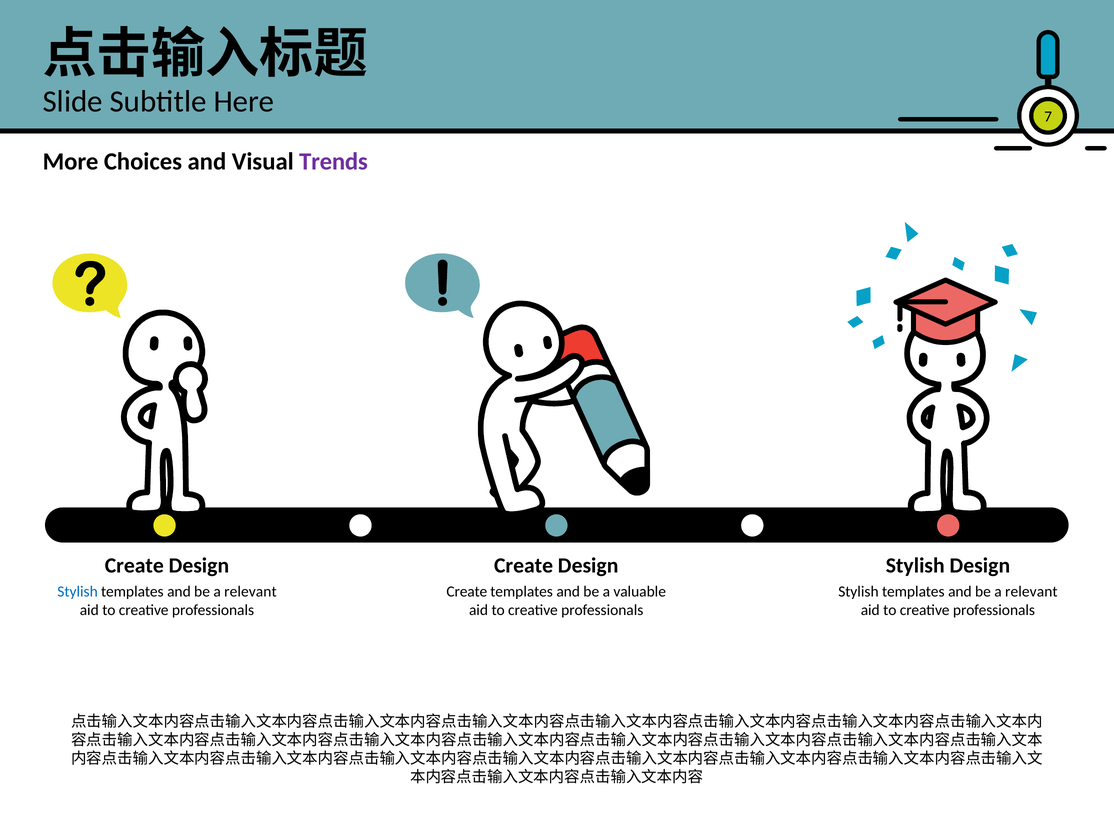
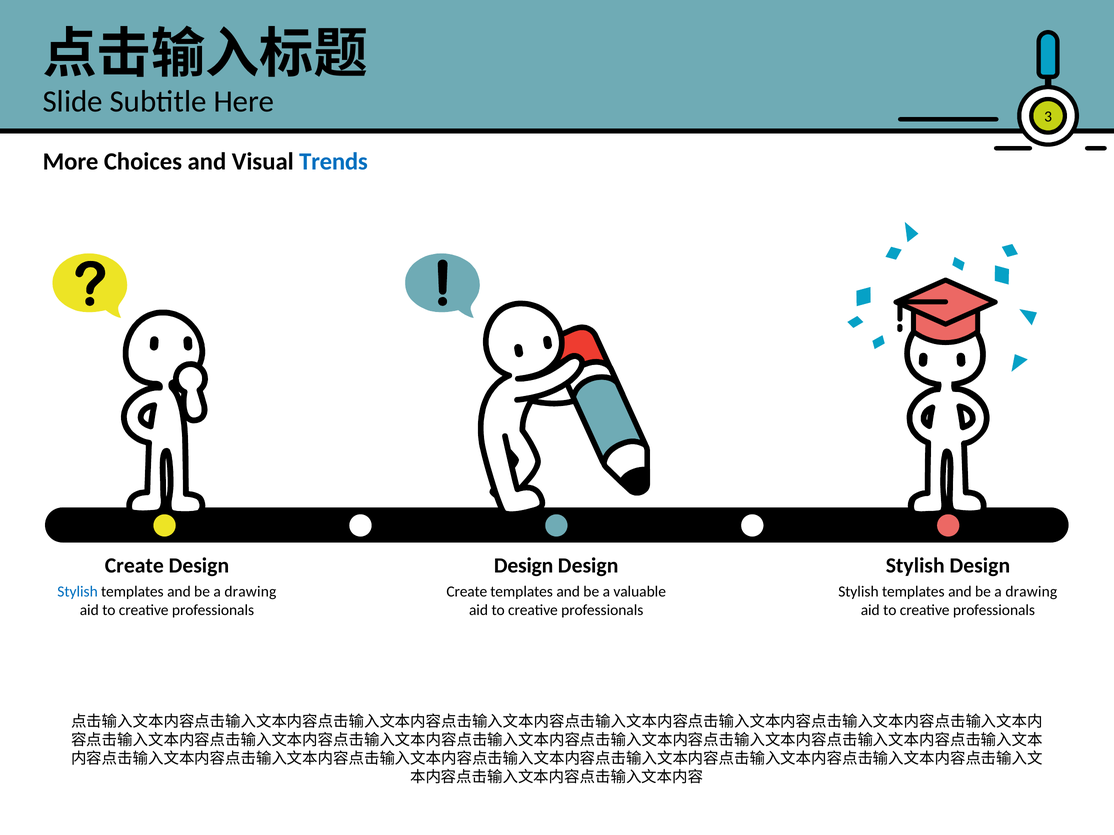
7: 7 -> 3
Trends colour: purple -> blue
Create at (524, 566): Create -> Design
relevant at (250, 592): relevant -> drawing
relevant at (1031, 592): relevant -> drawing
